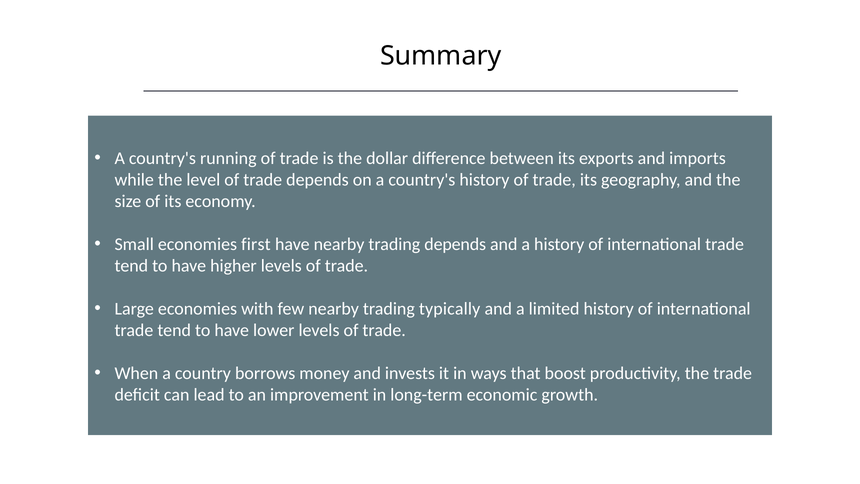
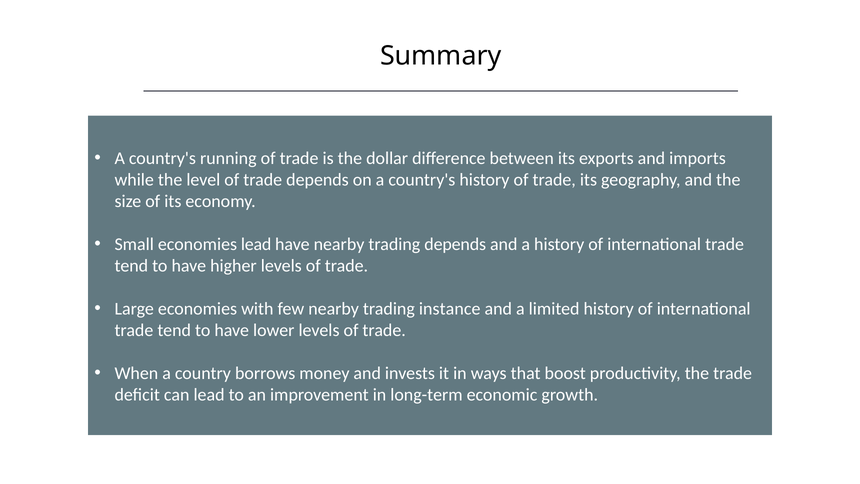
economies first: first -> lead
typically: typically -> instance
